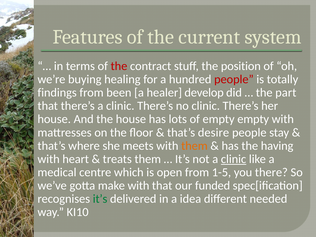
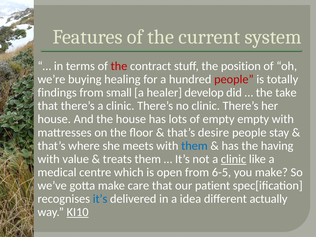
been: been -> small
part: part -> take
them at (194, 146) colour: orange -> blue
heart: heart -> value
1-5: 1-5 -> 6-5
you there: there -> make
make with: with -> care
funded: funded -> patient
it’s at (100, 199) colour: green -> blue
needed: needed -> actually
KI10 underline: none -> present
